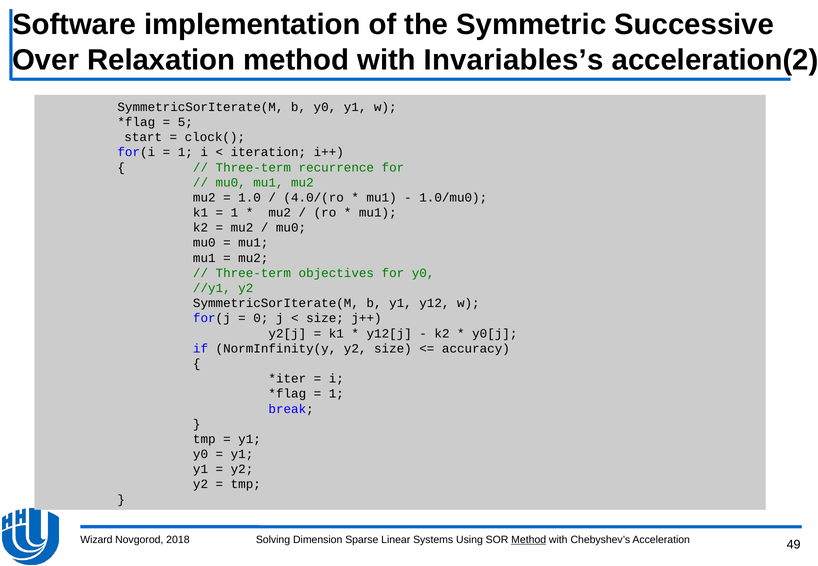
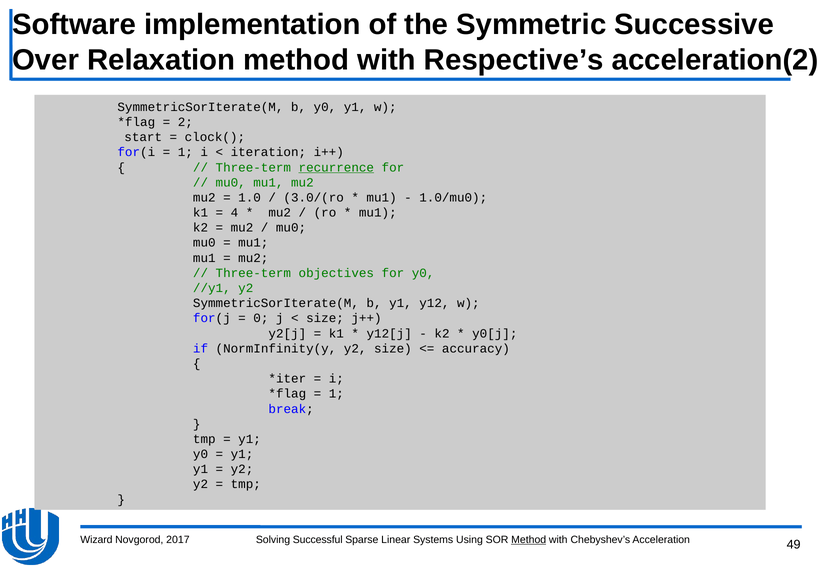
Invariables’s: Invariables’s -> Respective’s
5: 5 -> 2
recurrence underline: none -> present
4.0/(ro: 4.0/(ro -> 3.0/(ro
1 at (234, 213): 1 -> 4
2018: 2018 -> 2017
Dimension: Dimension -> Successful
